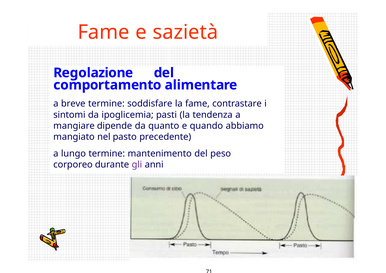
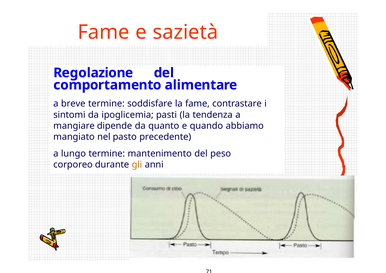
gli colour: purple -> orange
